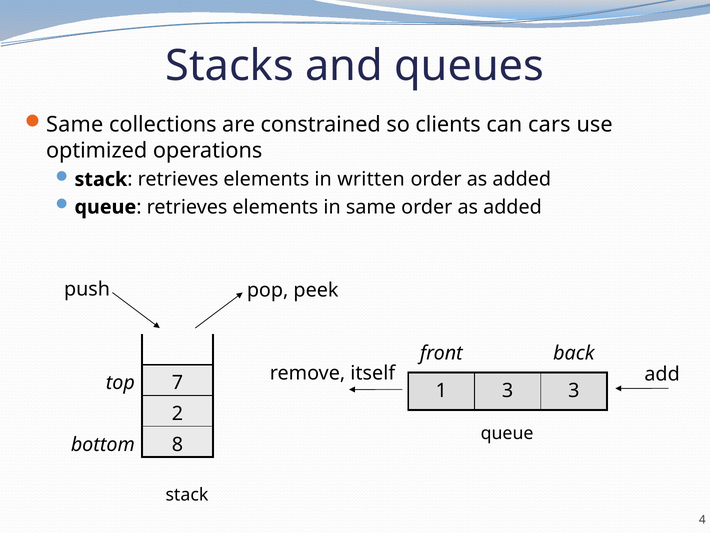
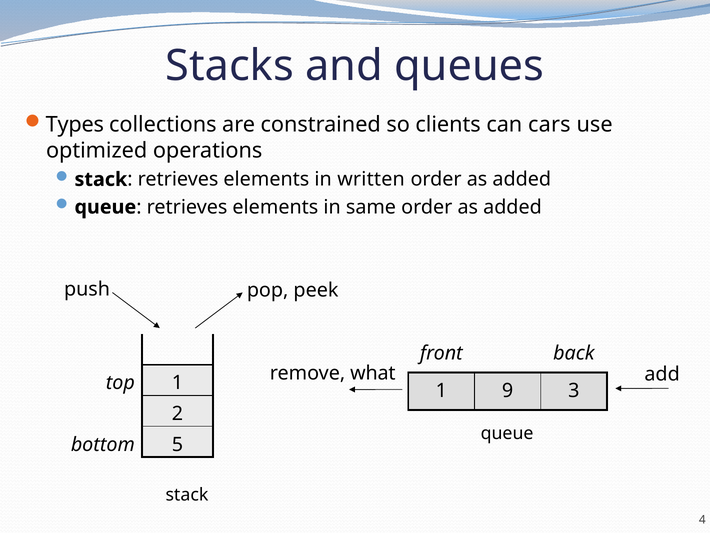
Same at (75, 125): Same -> Types
itself: itself -> what
top 7: 7 -> 1
1 3: 3 -> 9
8: 8 -> 5
